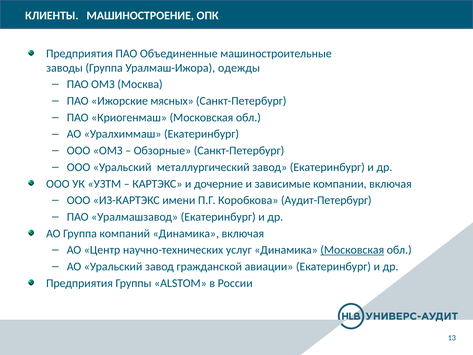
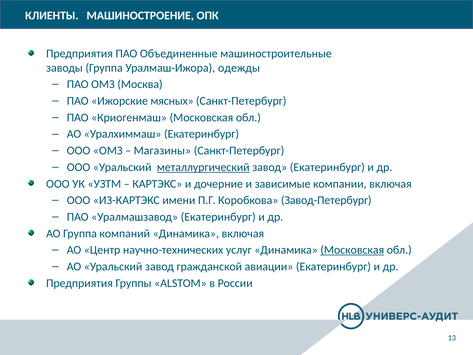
Обзорные: Обзорные -> Магазины
металлургический underline: none -> present
Аудит-Петербург: Аудит-Петербург -> Завод-Петербург
